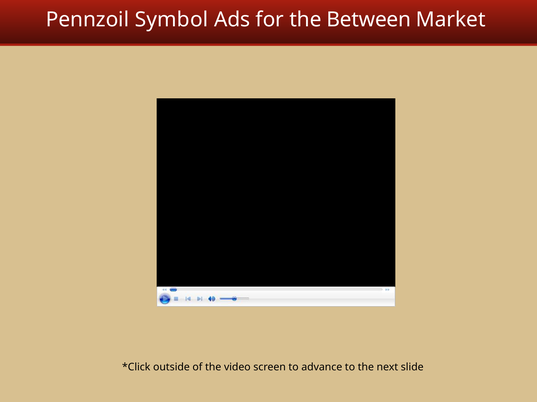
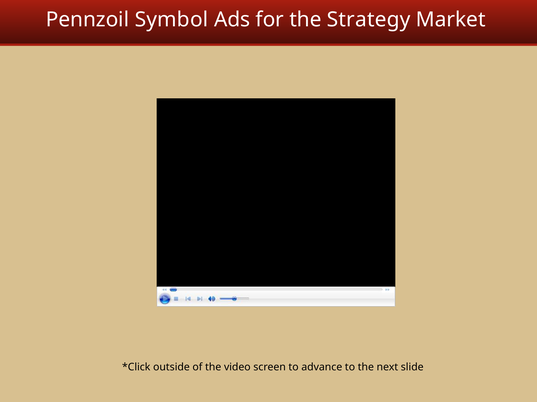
Between: Between -> Strategy
